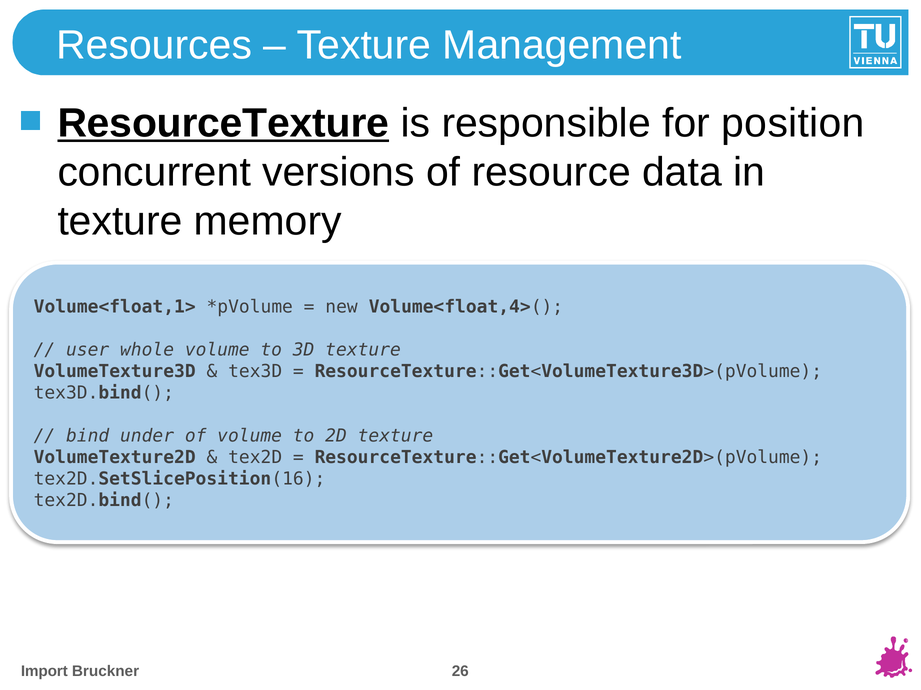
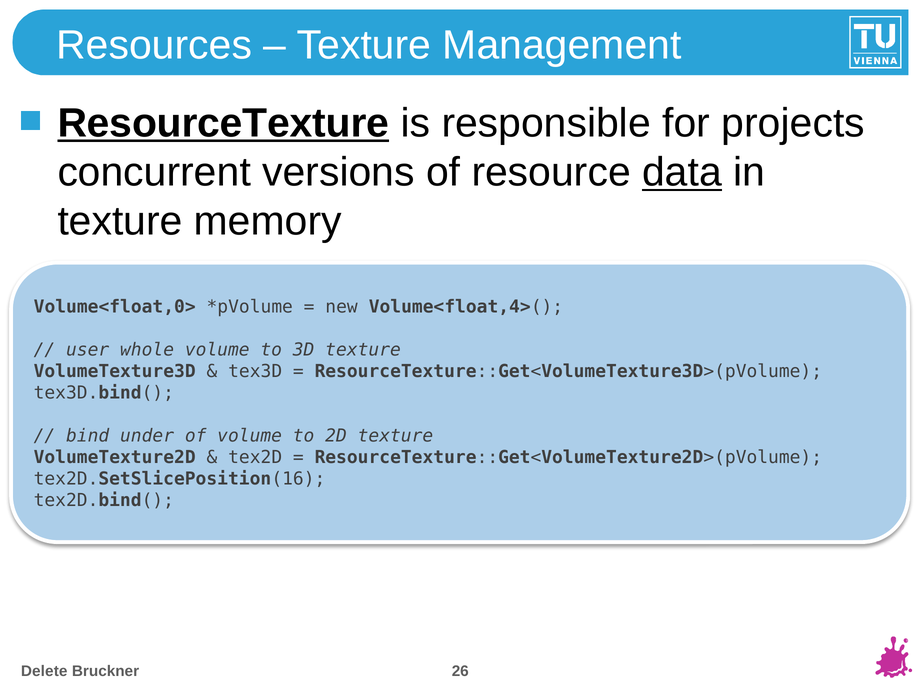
position: position -> projects
data underline: none -> present
Volume<float,1>: Volume<float,1> -> Volume<float,0>
Import: Import -> Delete
